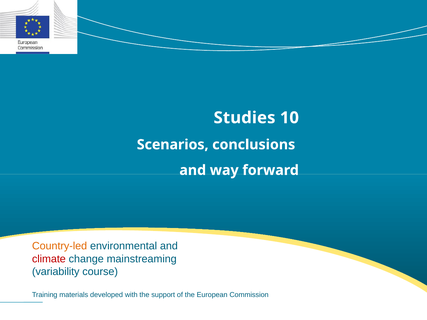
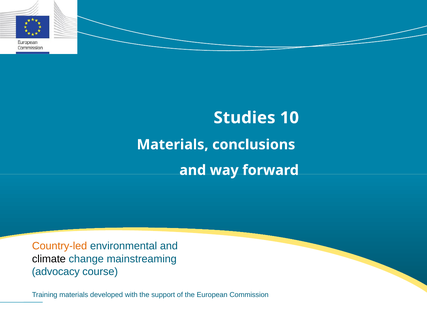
Scenarios at (173, 145): Scenarios -> Materials
climate colour: red -> black
variability: variability -> advocacy
